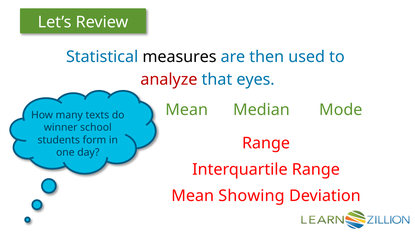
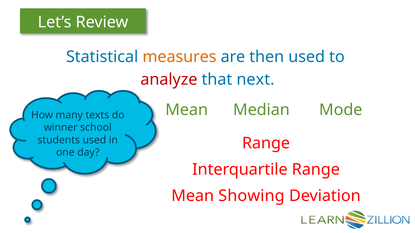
measures colour: black -> orange
eyes: eyes -> next
students form: form -> used
